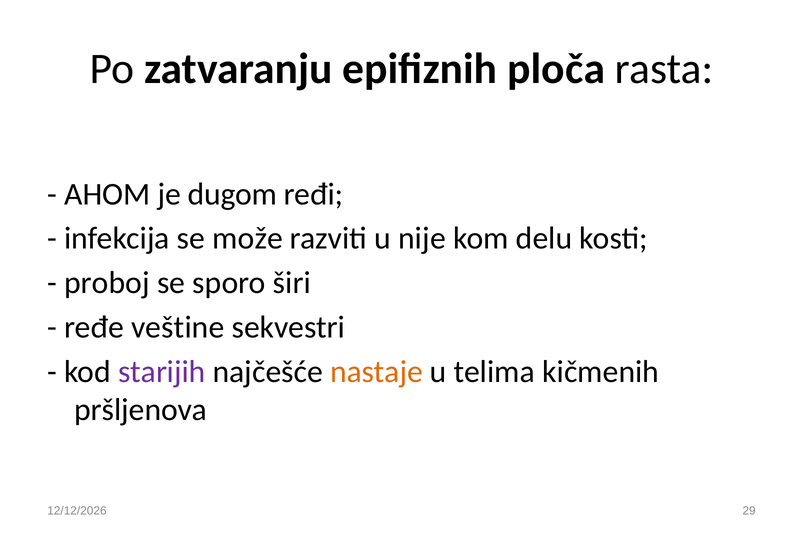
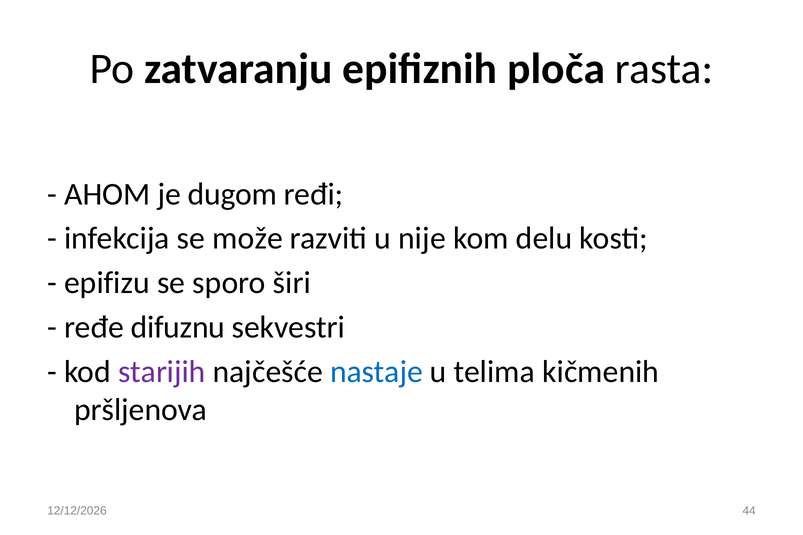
proboj: proboj -> epifizu
veštine: veštine -> difuznu
nastaje colour: orange -> blue
29: 29 -> 44
